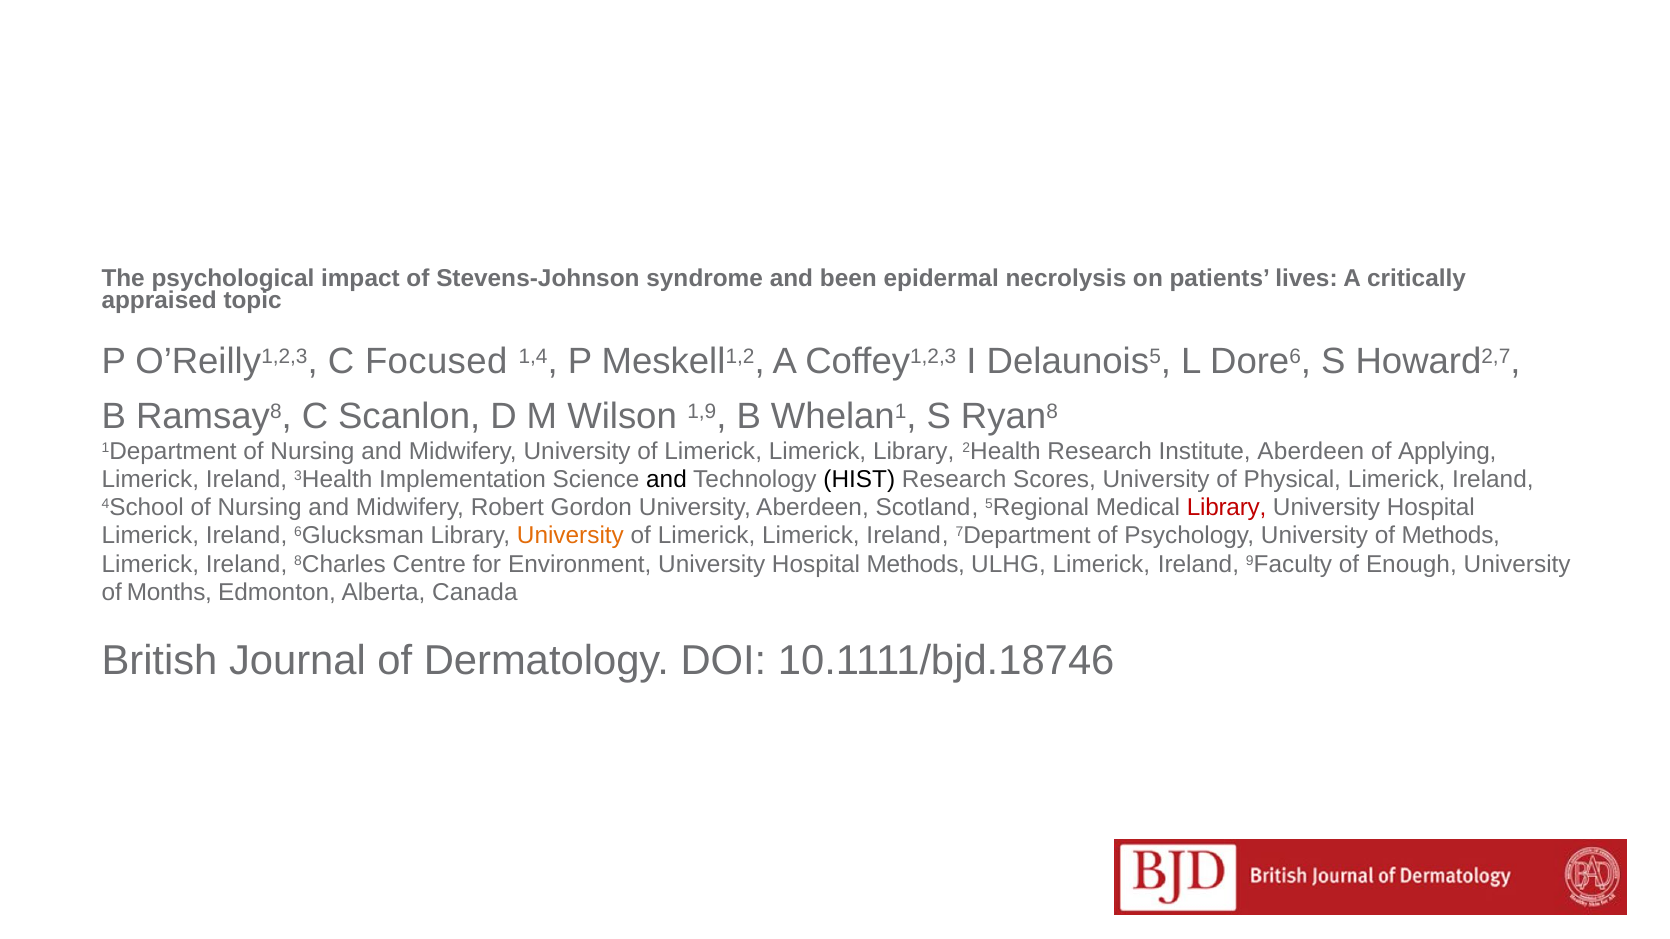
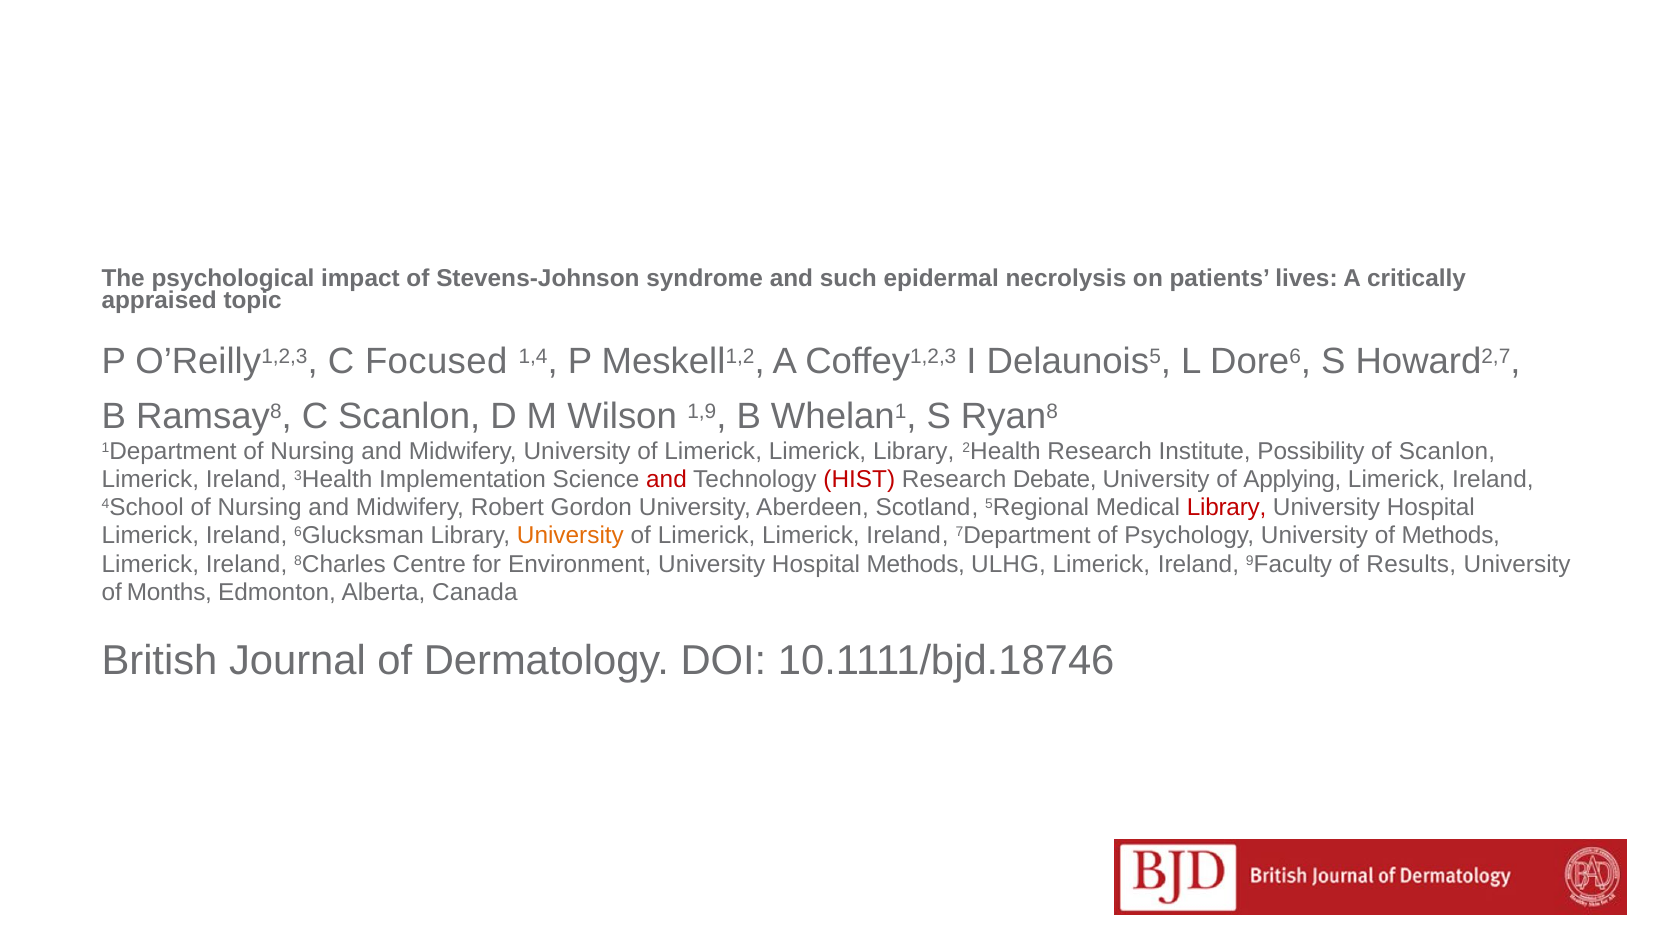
been: been -> such
Institute Aberdeen: Aberdeen -> Possibility
of Applying: Applying -> Scanlon
and at (666, 480) colour: black -> red
HIST colour: black -> red
Scores: Scores -> Debate
Physical: Physical -> Applying
Enough: Enough -> Results
